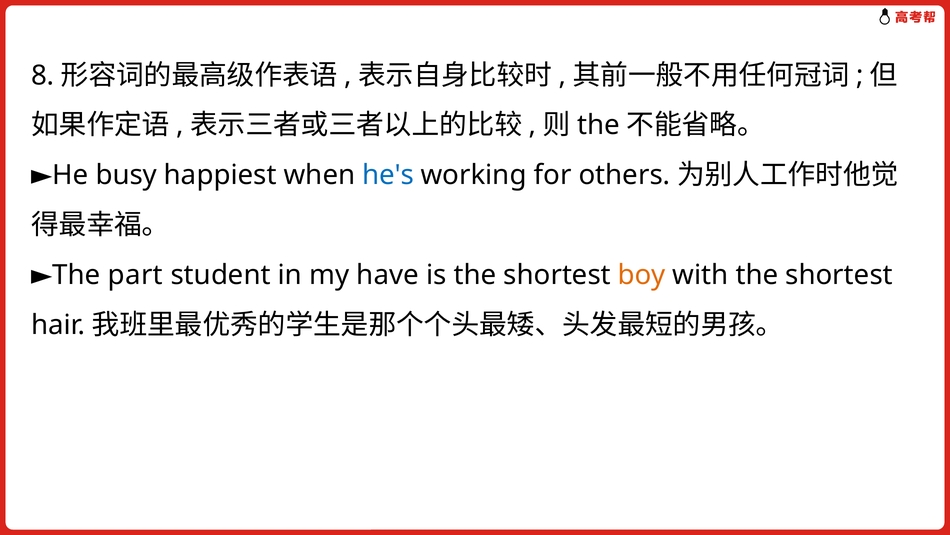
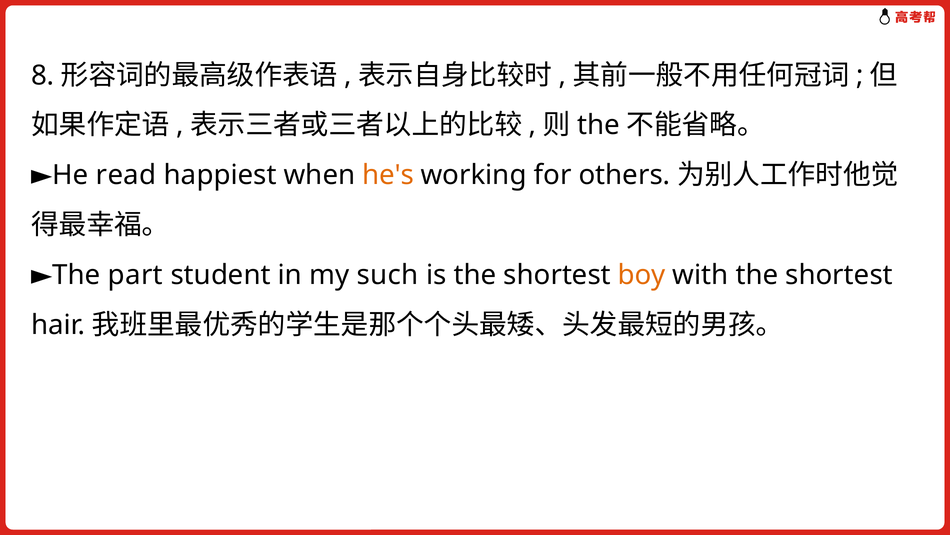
busy: busy -> read
he's colour: blue -> orange
have: have -> such
